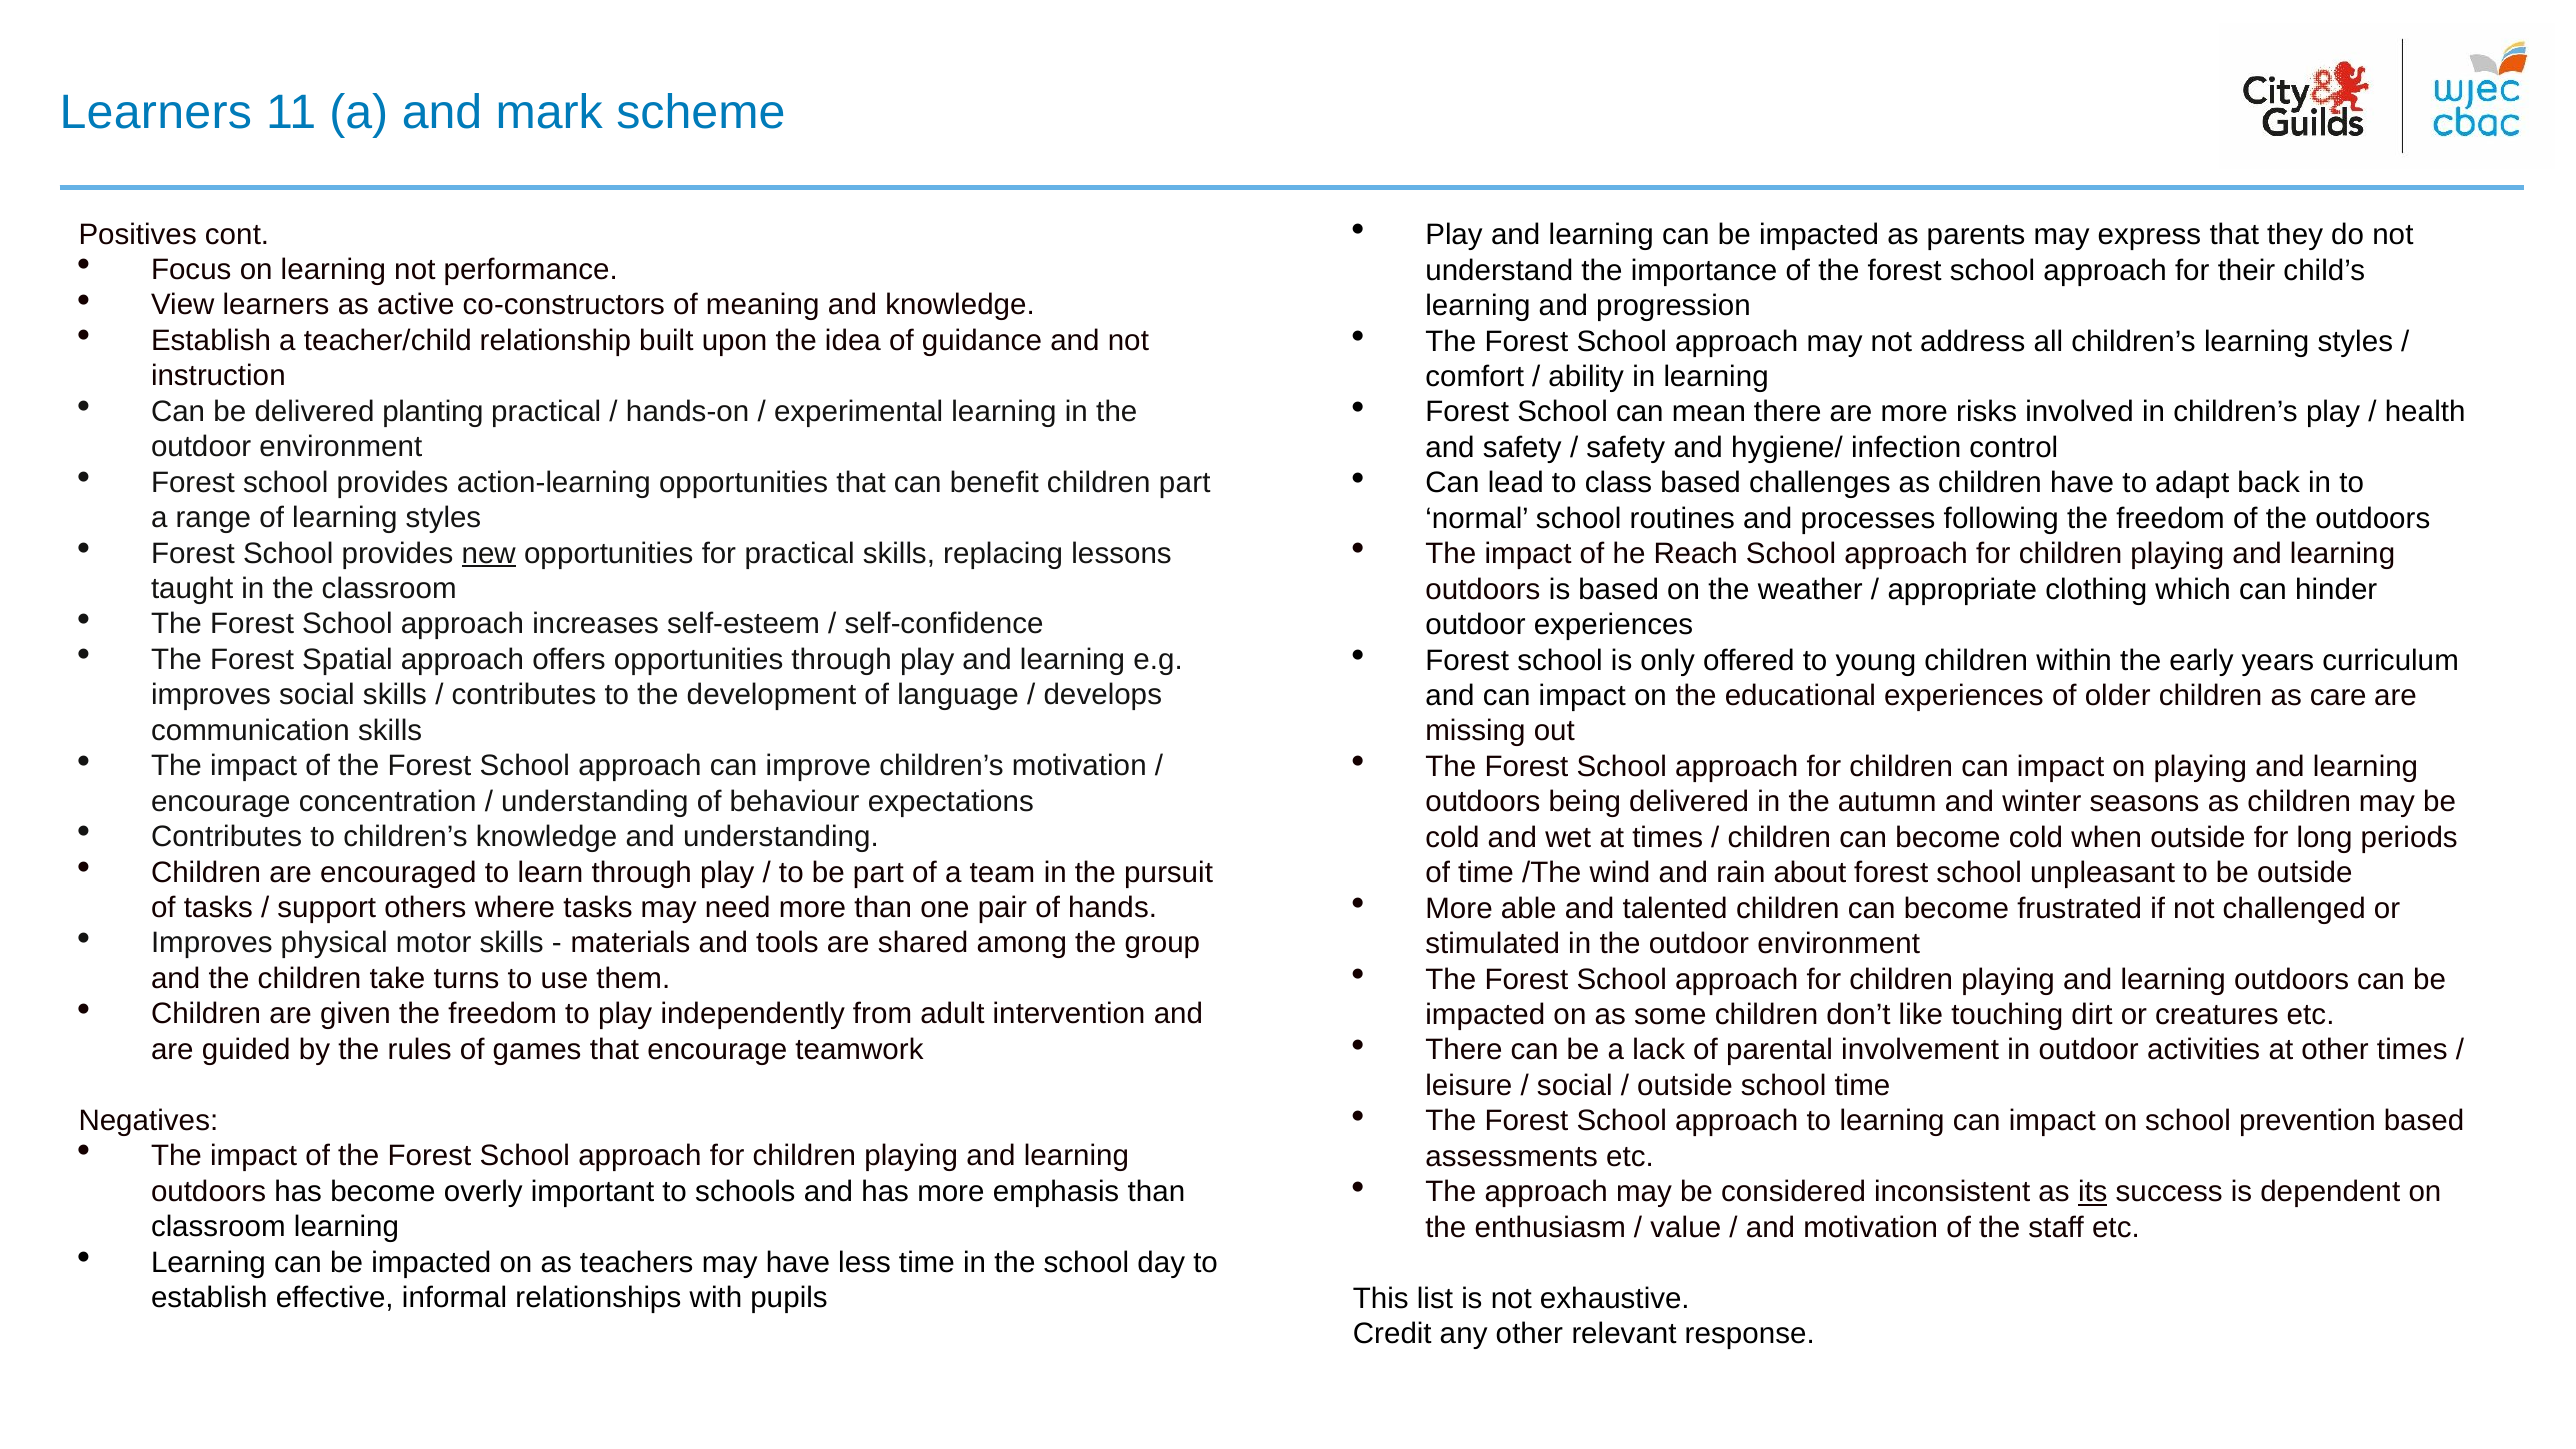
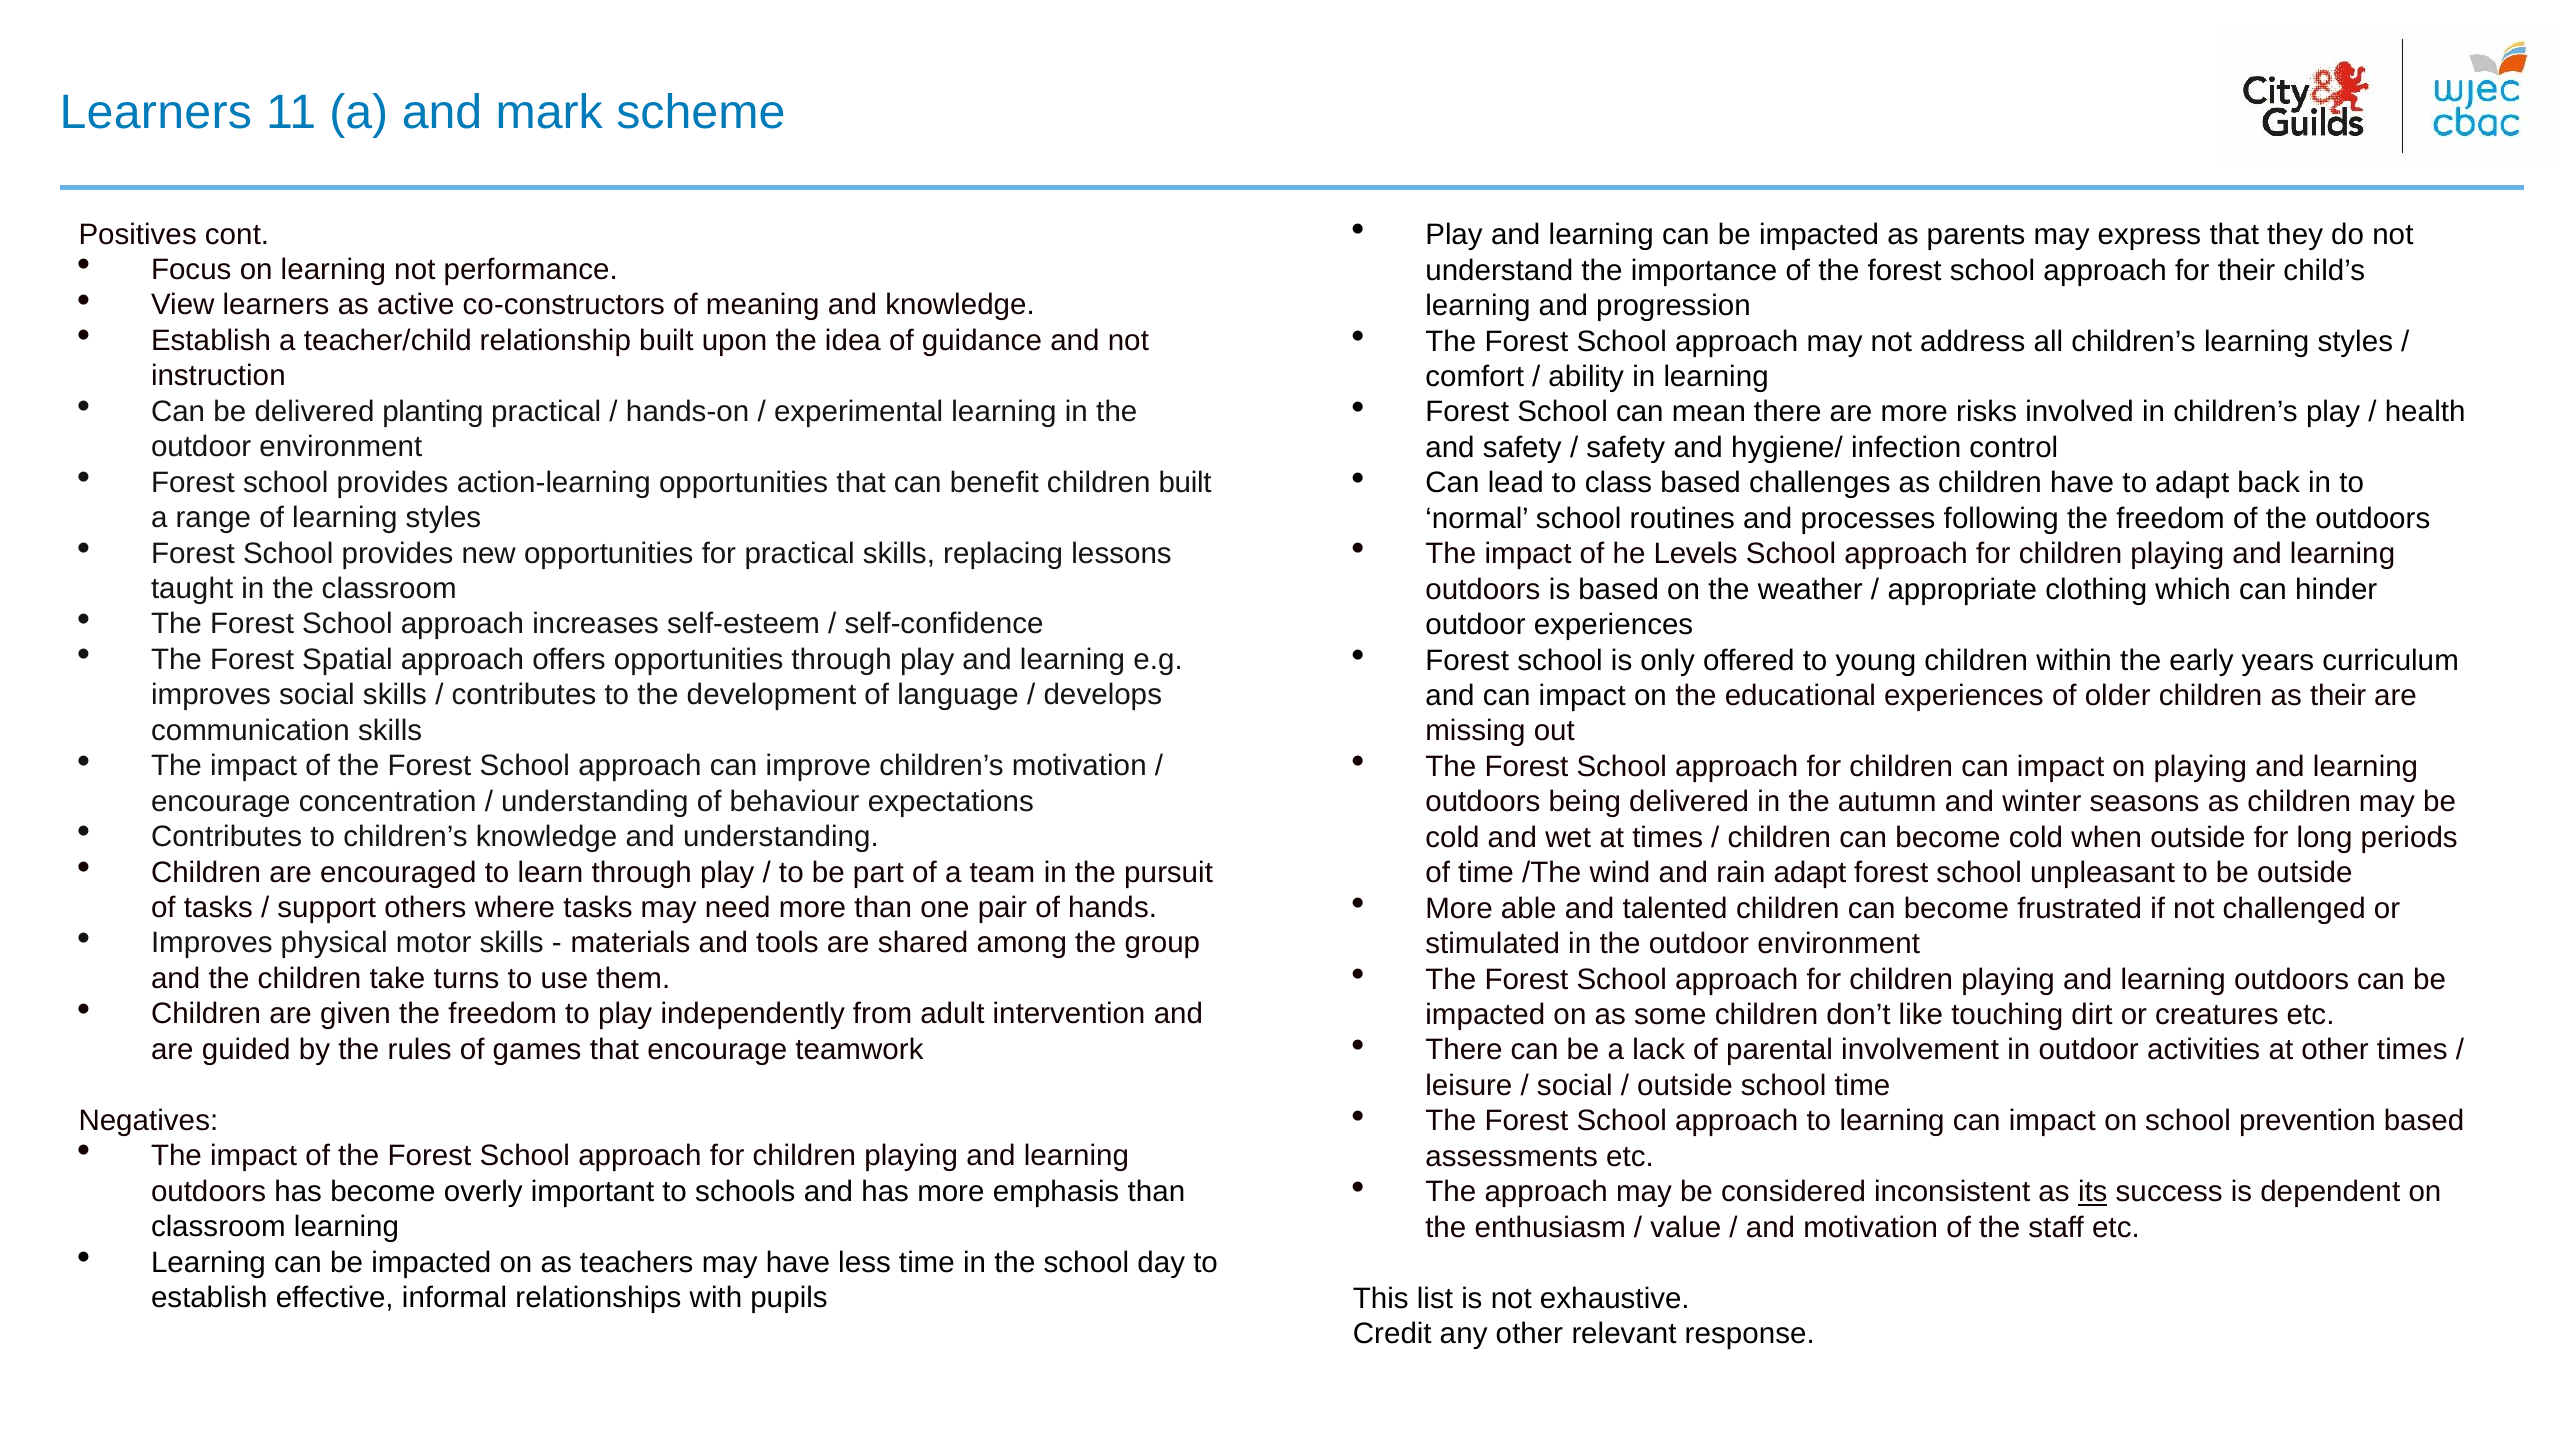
children part: part -> built
new underline: present -> none
Reach: Reach -> Levels
as care: care -> their
rain about: about -> adapt
